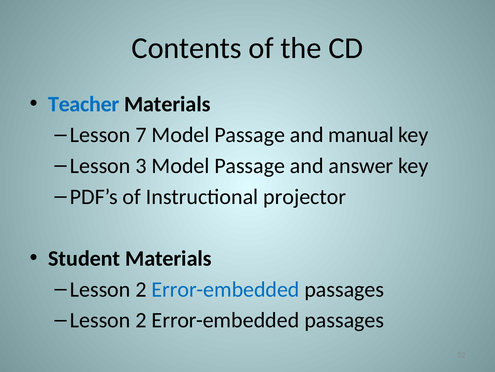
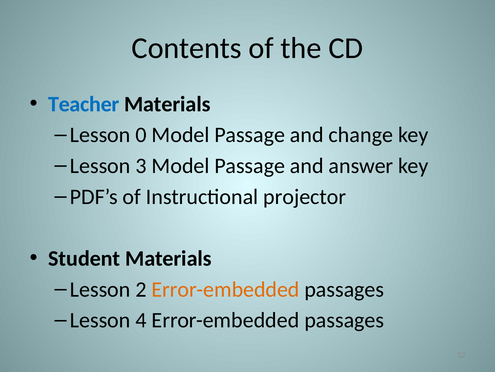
7: 7 -> 0
manual: manual -> change
Error-embedded at (226, 289) colour: blue -> orange
2 at (141, 320): 2 -> 4
